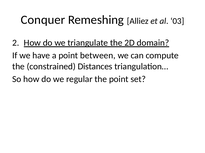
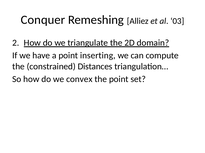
between: between -> inserting
regular: regular -> convex
